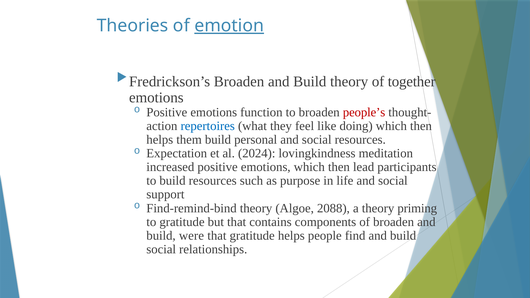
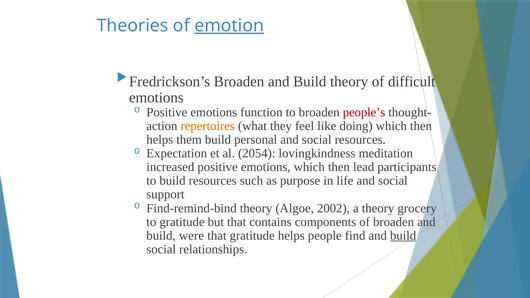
together: together -> difficult
repertoires colour: blue -> orange
2024: 2024 -> 2054
2088: 2088 -> 2002
priming: priming -> grocery
build at (403, 236) underline: none -> present
